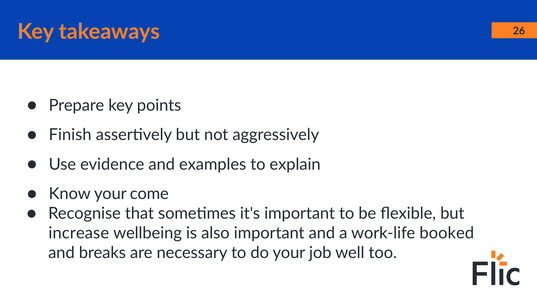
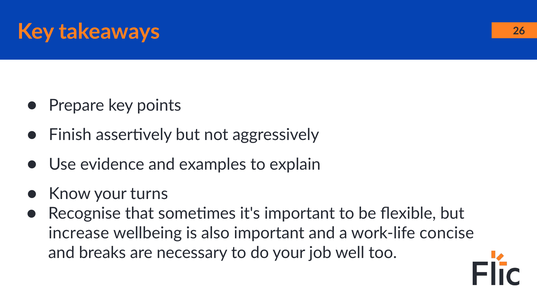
come: come -> turns
booked: booked -> concise
